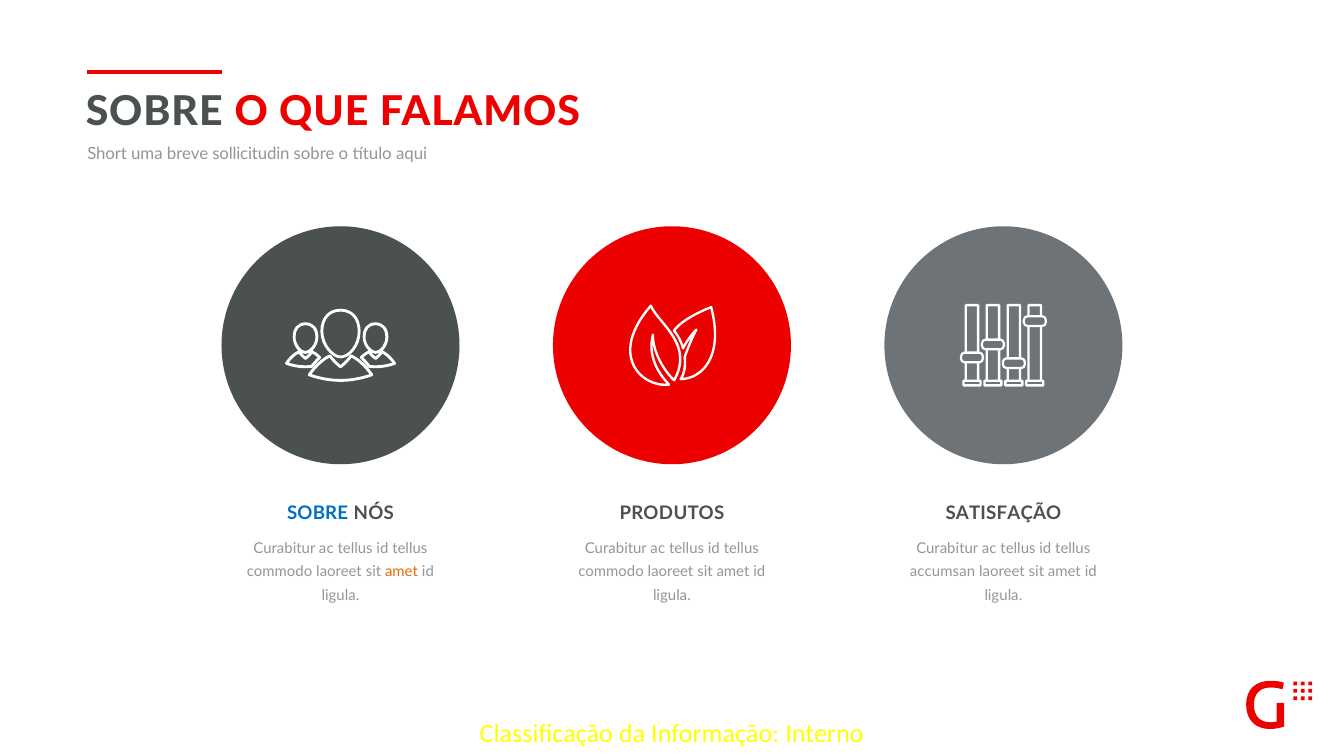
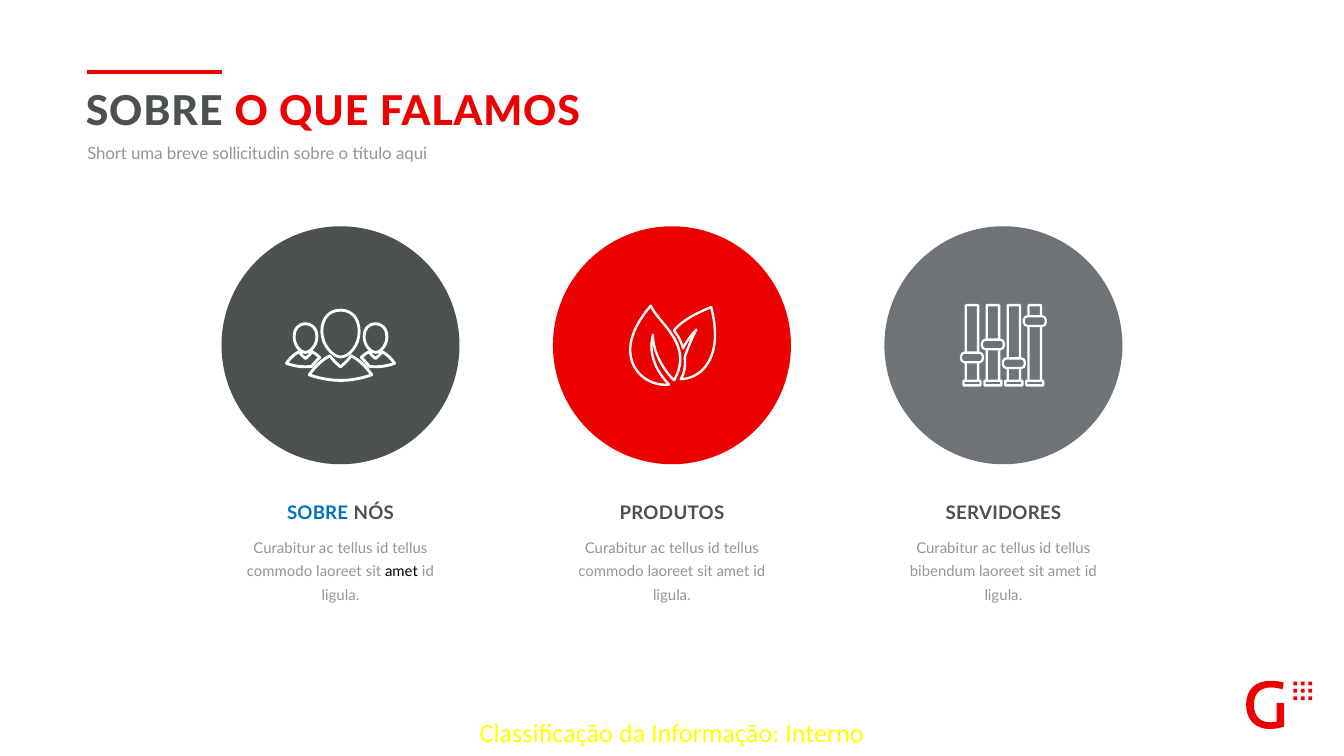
SATISFAÇÃO: SATISFAÇÃO -> SERVIDORES
amet at (402, 572) colour: orange -> black
accumsan: accumsan -> bibendum
